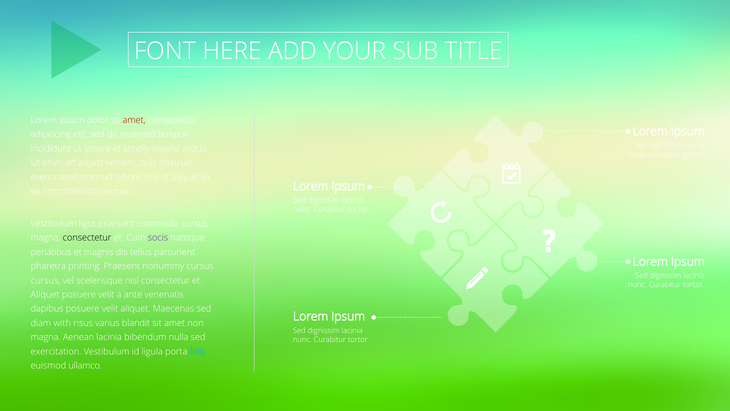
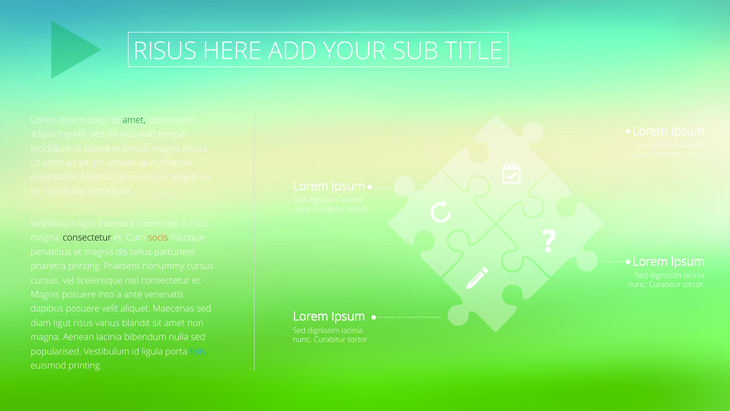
FONT at (165, 51): FONT -> RISUS
amet at (134, 120) colour: red -> green
socis colour: purple -> orange
Aliquet at (45, 294): Aliquet -> Magnis
velit at (106, 294): velit -> into
diam with: with -> ligut
exercitation at (56, 351): exercitation -> popularised
euismod ullamco: ullamco -> printing
